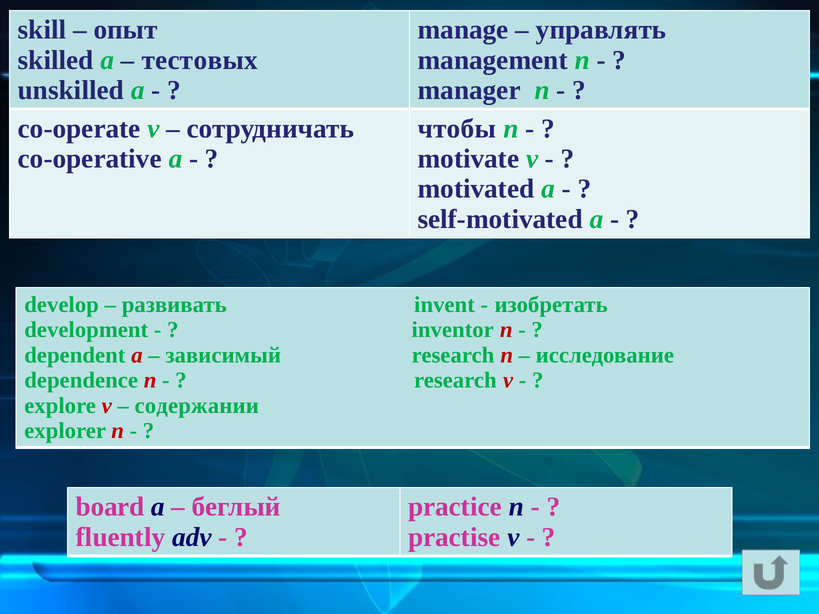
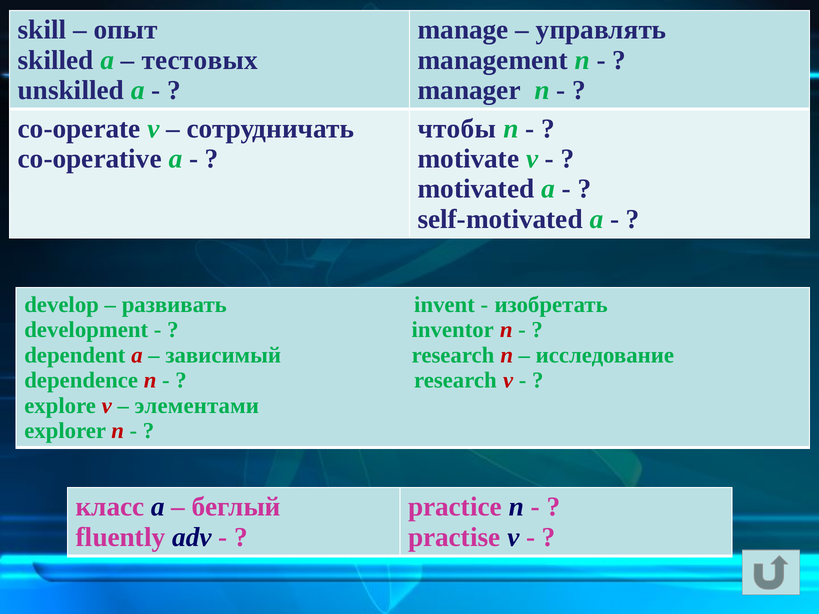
содержании: содержании -> элементами
board: board -> класс
